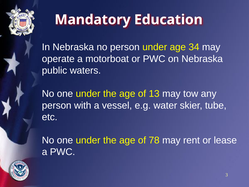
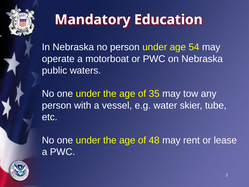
34: 34 -> 54
13: 13 -> 35
78: 78 -> 48
